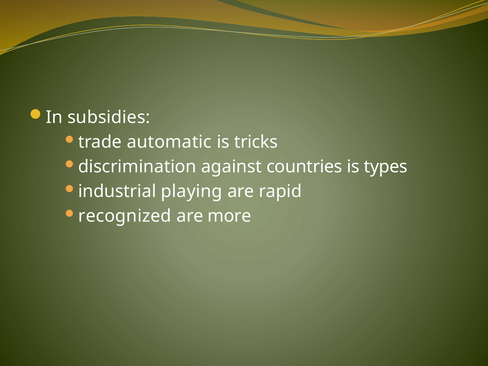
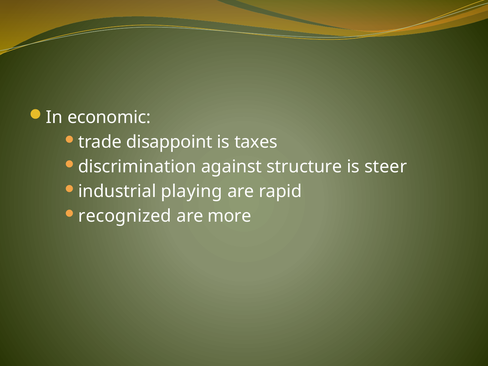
subsidies: subsidies -> economic
automatic: automatic -> disappoint
tricks: tricks -> taxes
countries: countries -> structure
types: types -> steer
